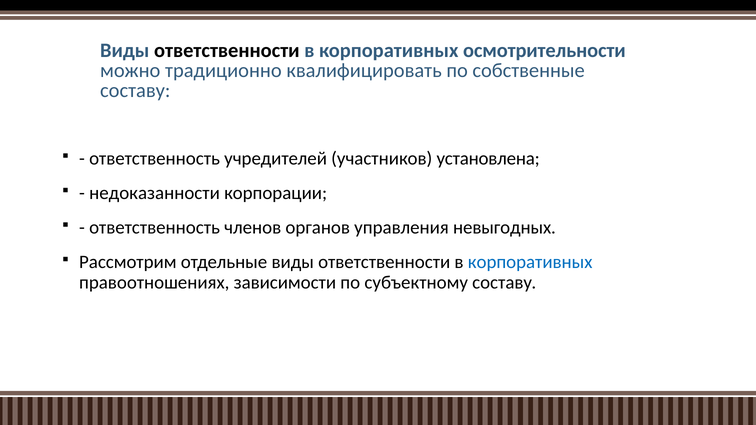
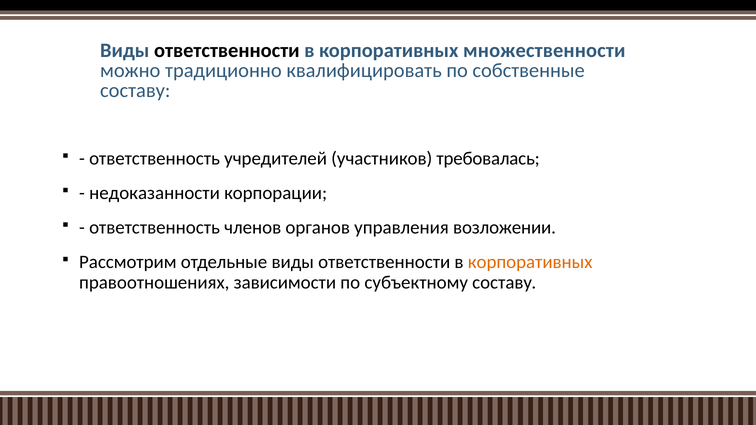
осмотрительности: осмотрительности -> множественности
установлена: установлена -> требовалась
невыгодных: невыгодных -> возложении
корпоративных at (530, 262) colour: blue -> orange
